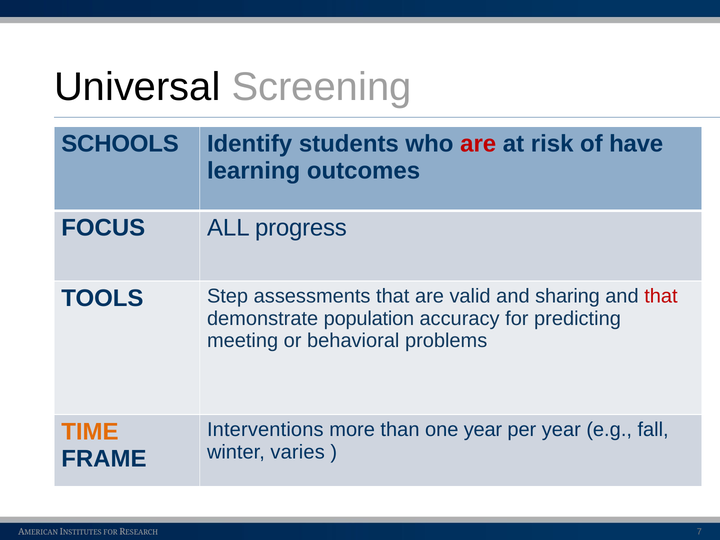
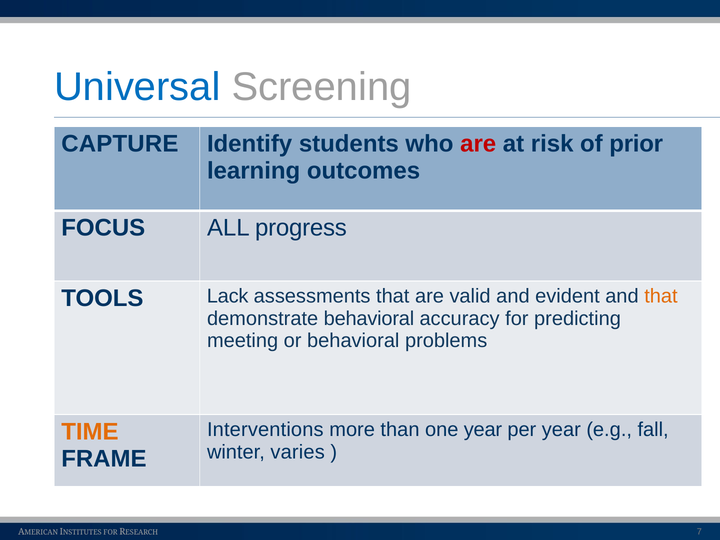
Universal colour: black -> blue
SCHOOLS: SCHOOLS -> CAPTURE
have: have -> prior
Step: Step -> Lack
sharing: sharing -> evident
that at (661, 296) colour: red -> orange
demonstrate population: population -> behavioral
